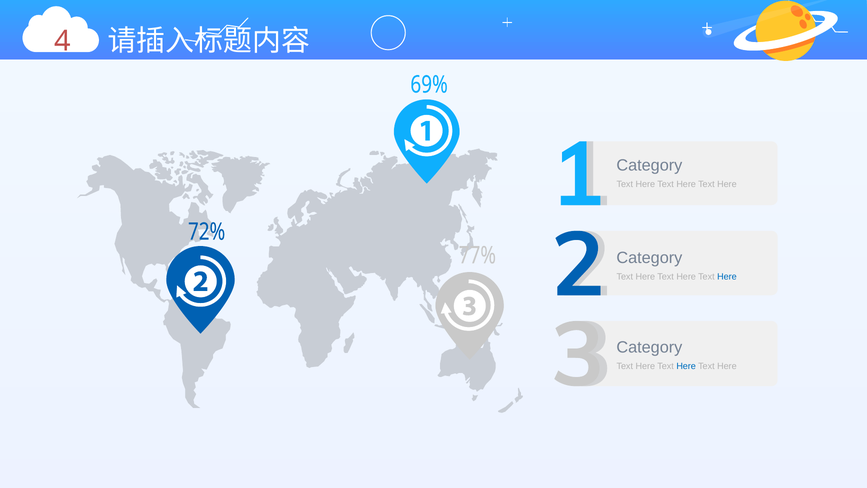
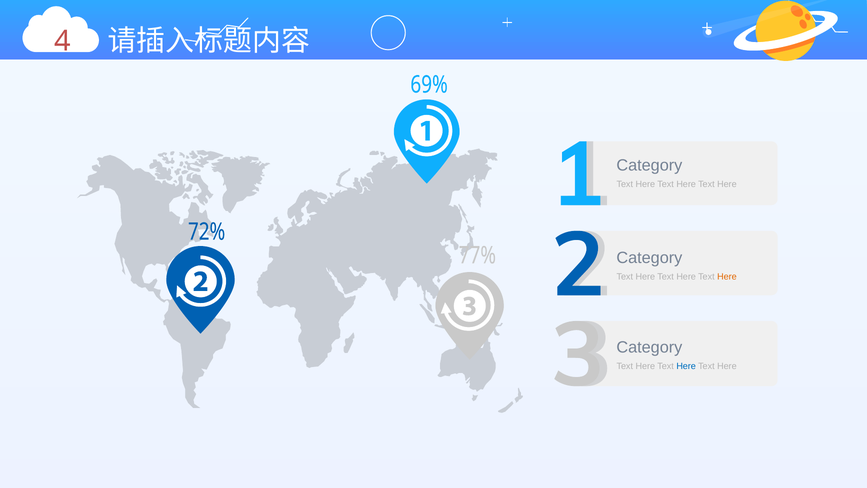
Here at (727, 276) colour: blue -> orange
